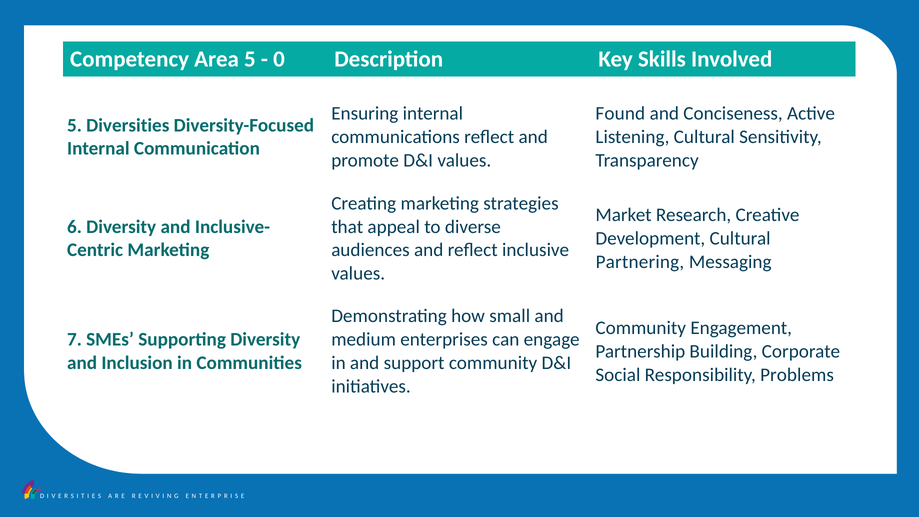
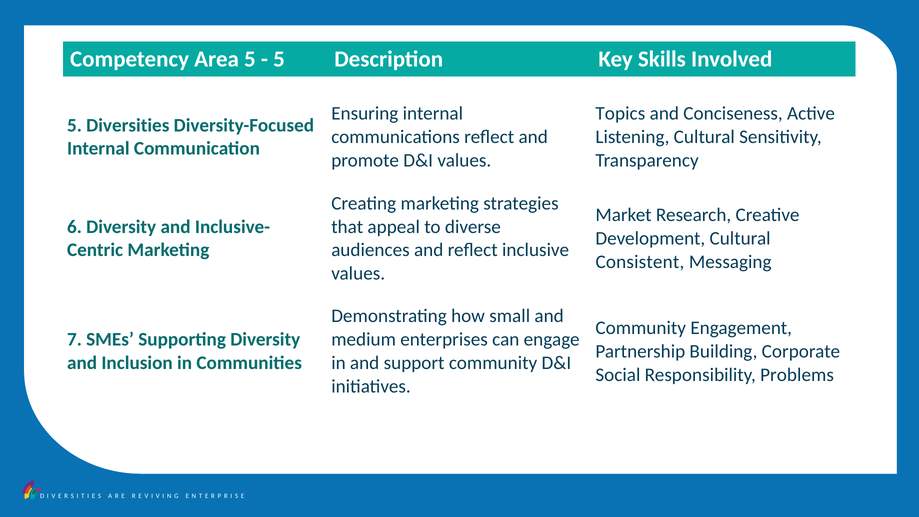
0 at (279, 59): 0 -> 5
Found: Found -> Topics
Partnering: Partnering -> Consistent
